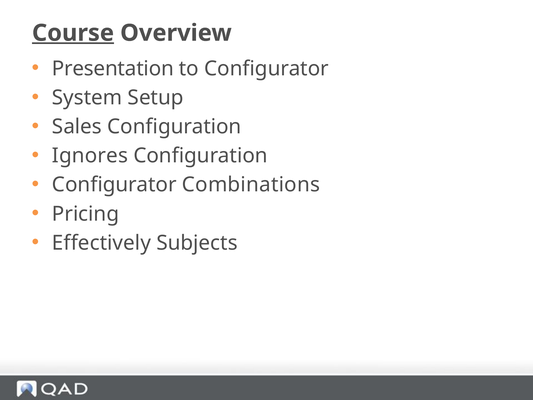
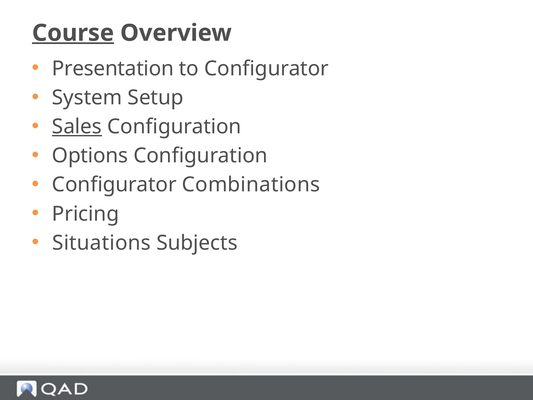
Sales underline: none -> present
Ignores: Ignores -> Options
Effectively: Effectively -> Situations
